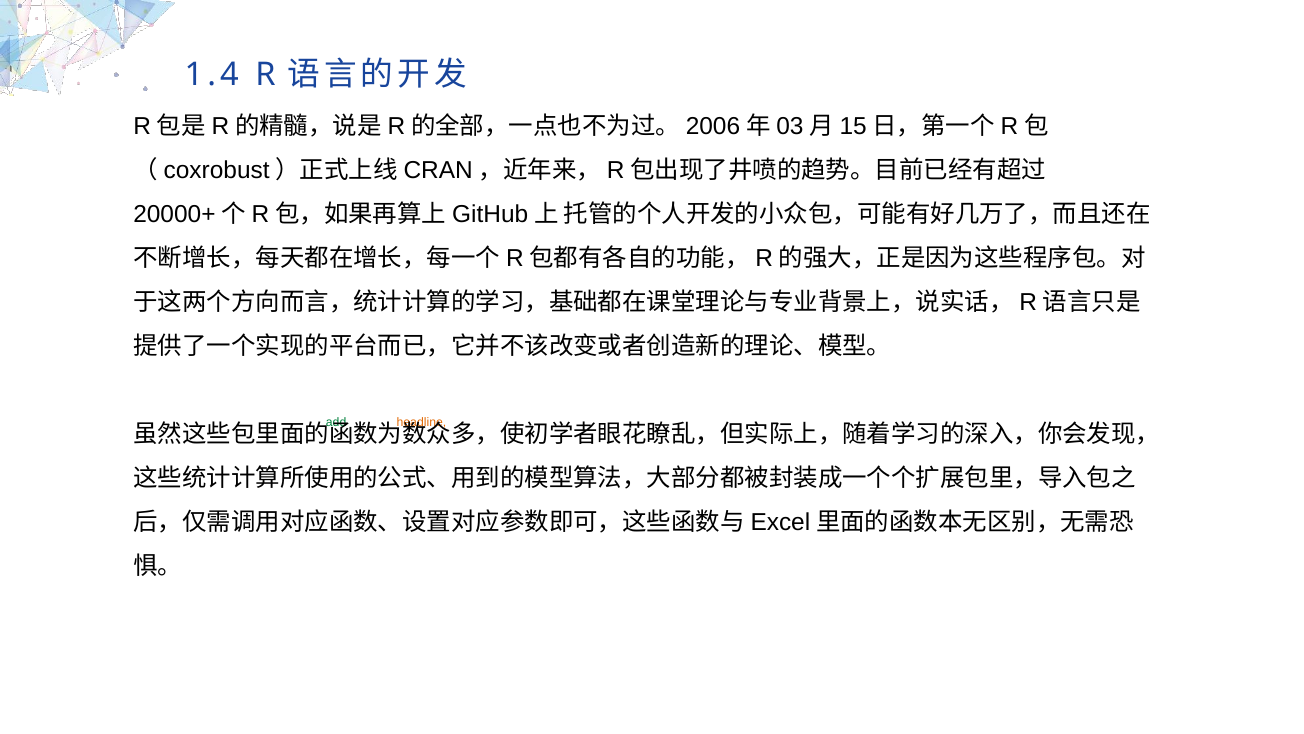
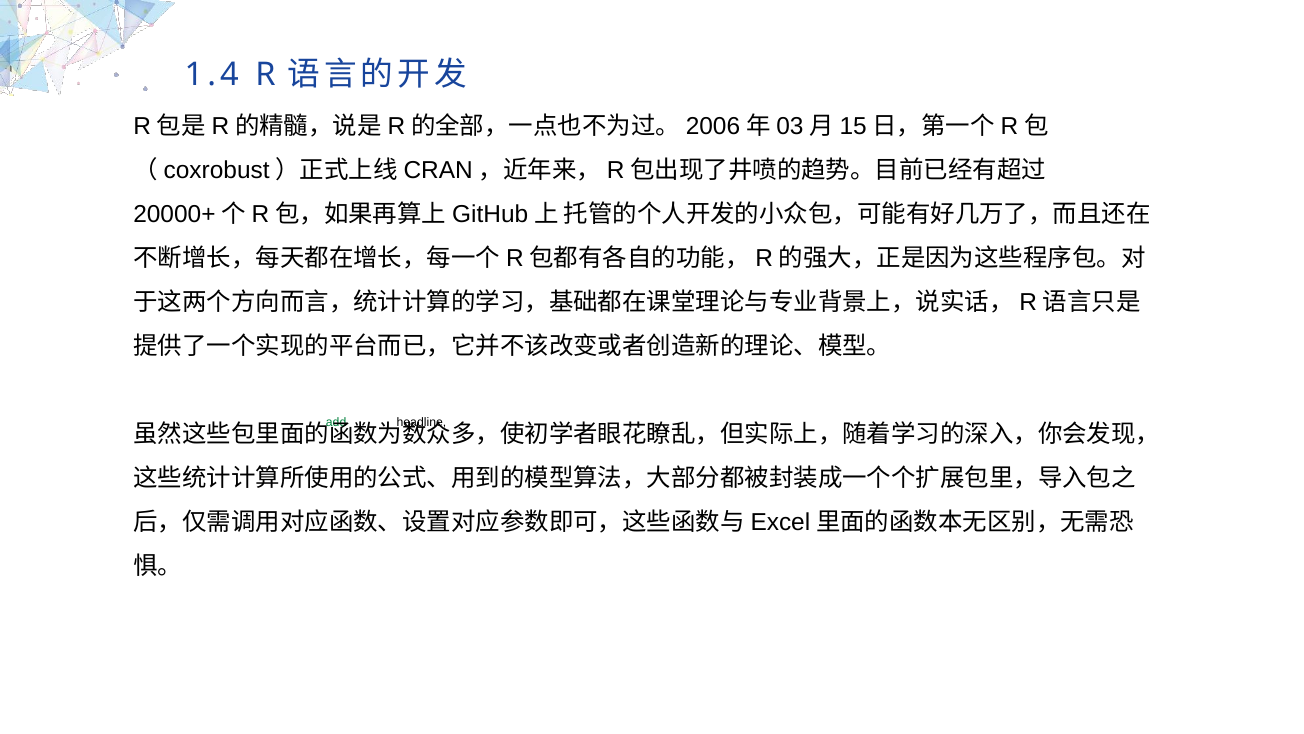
headline at (421, 422) colour: orange -> black
